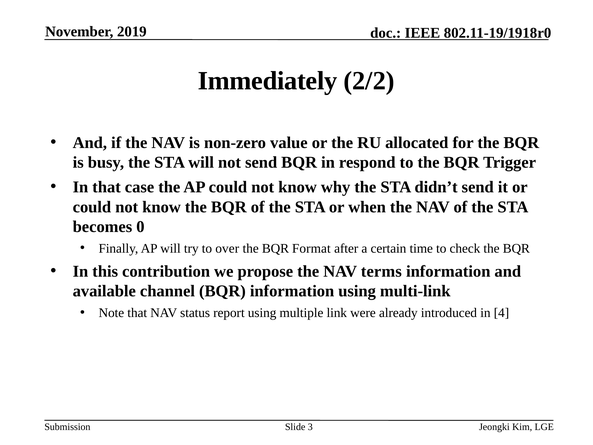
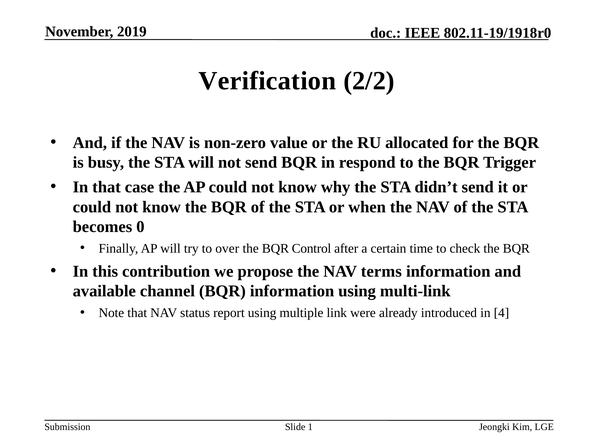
Immediately: Immediately -> Verification
Format: Format -> Control
3: 3 -> 1
